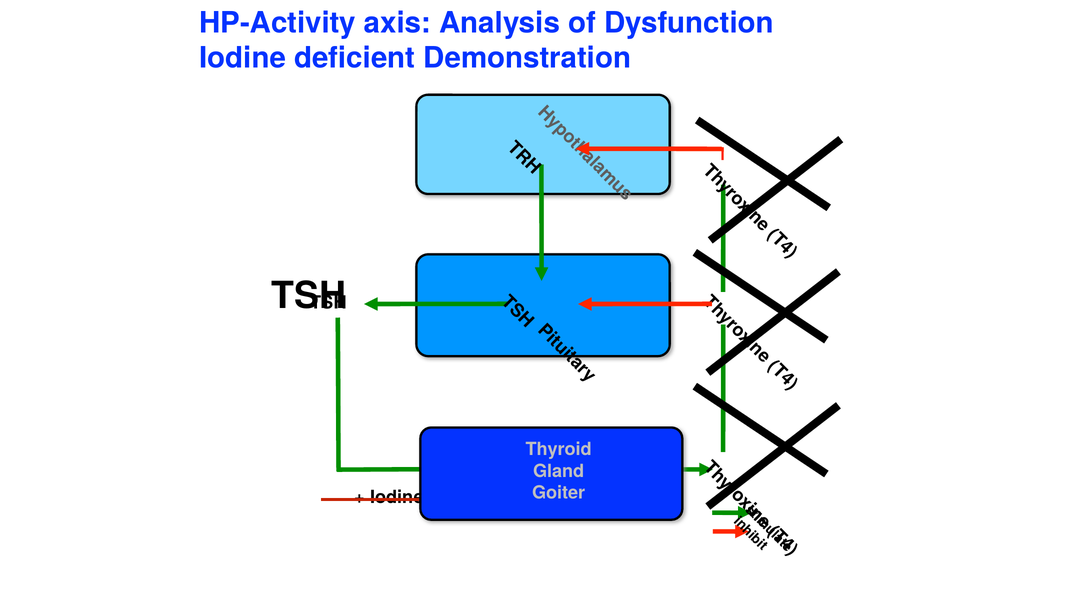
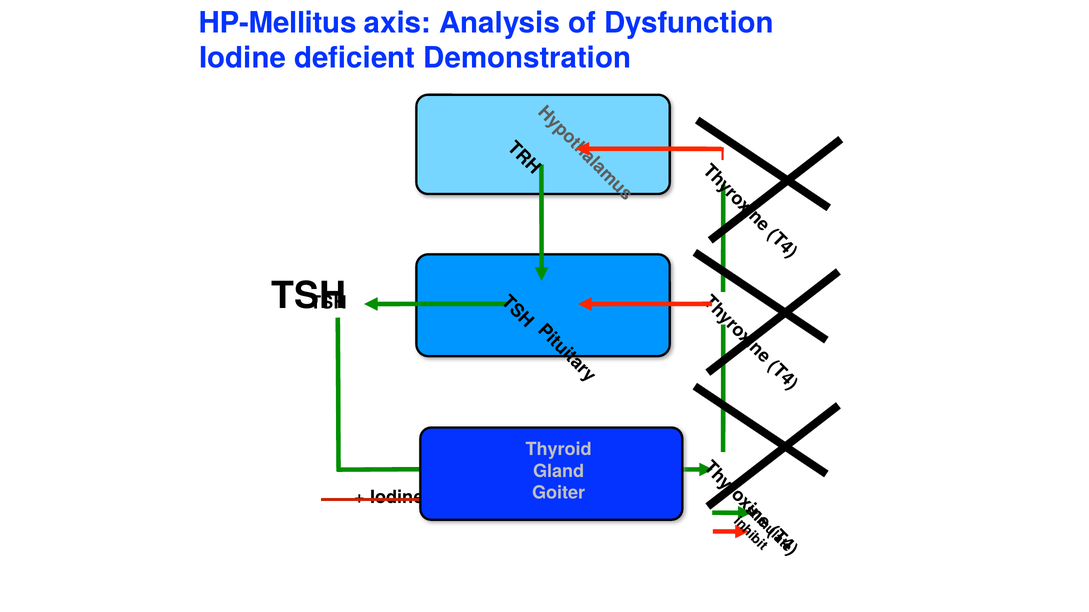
HP-Activity: HP-Activity -> HP-Mellitus
